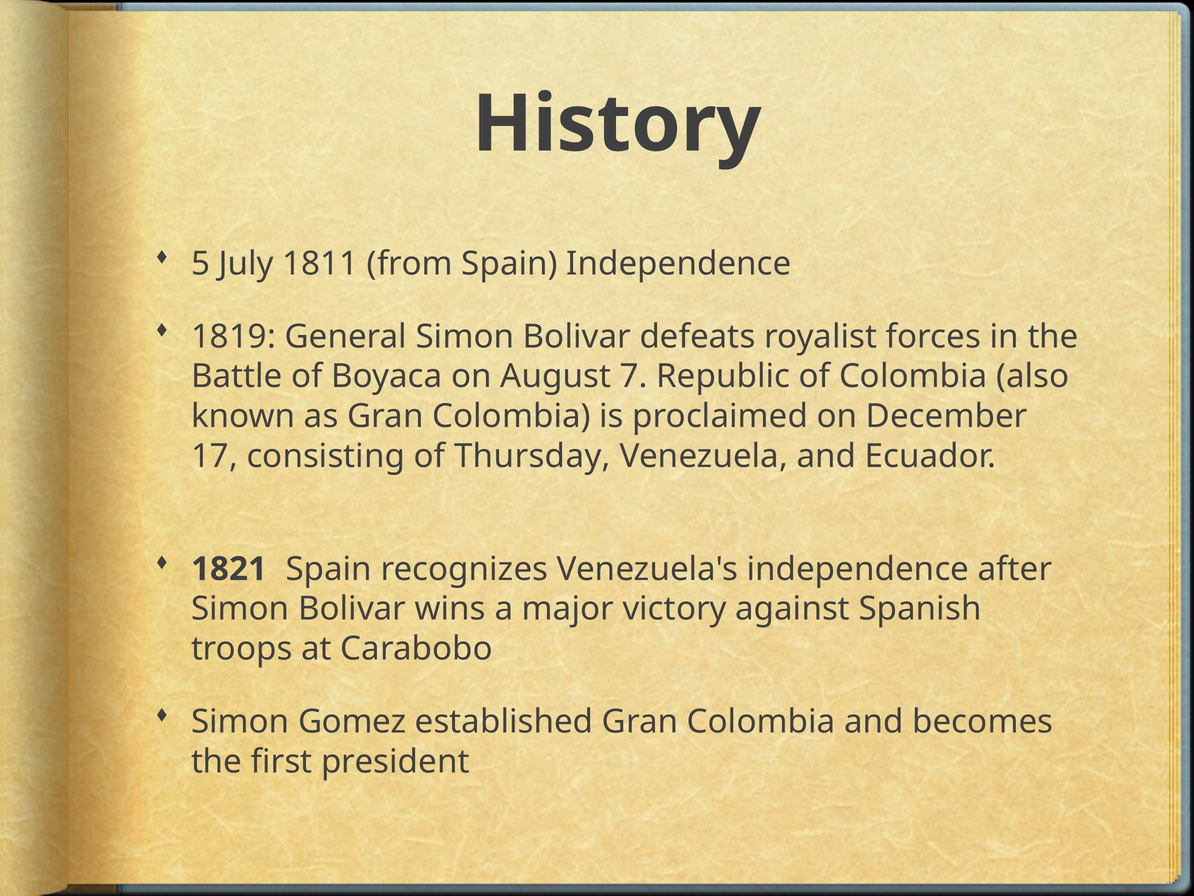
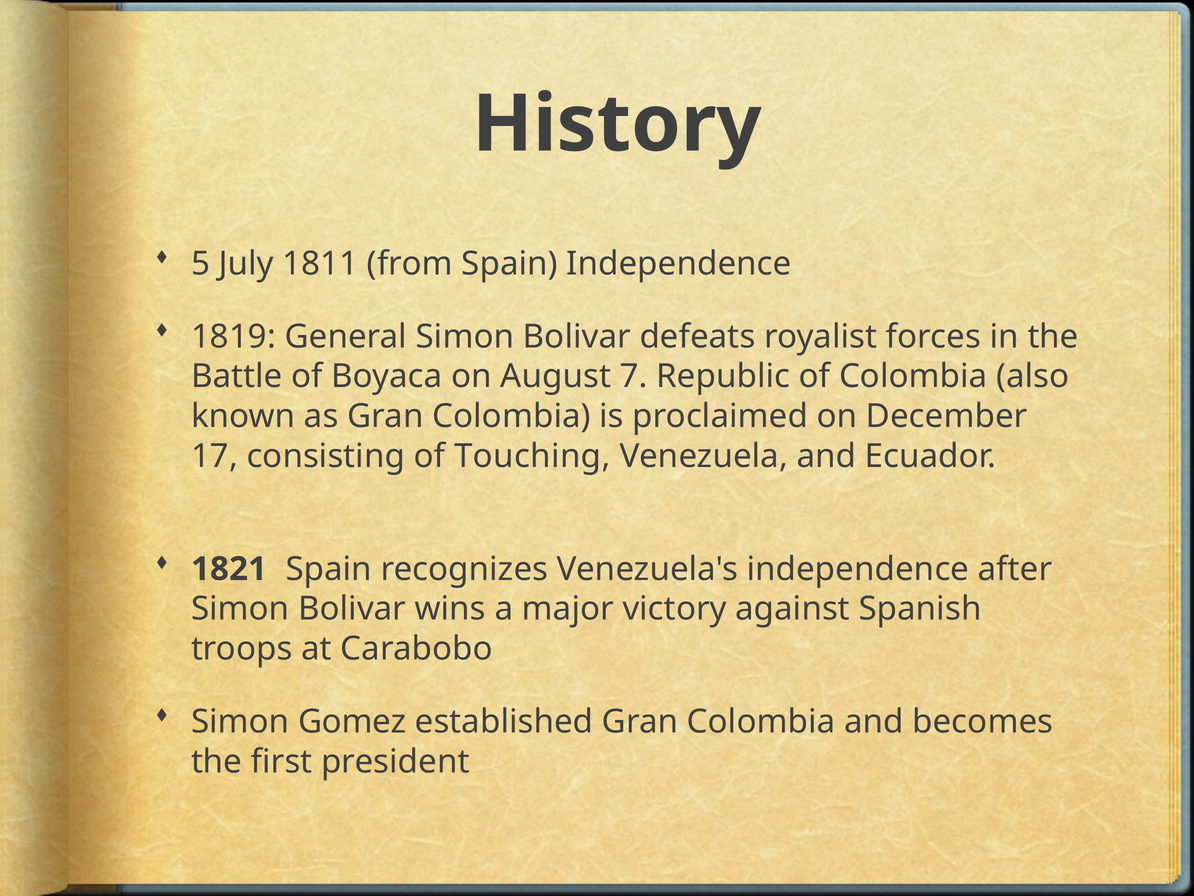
Thursday: Thursday -> Touching
